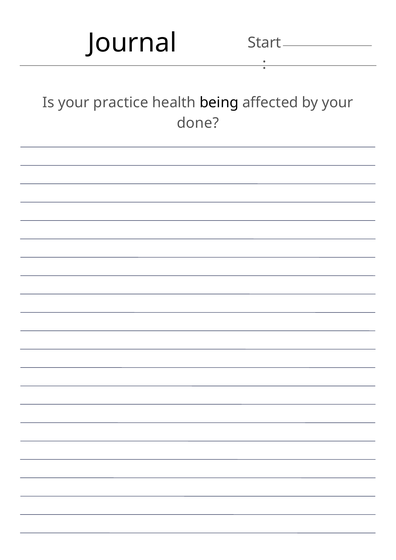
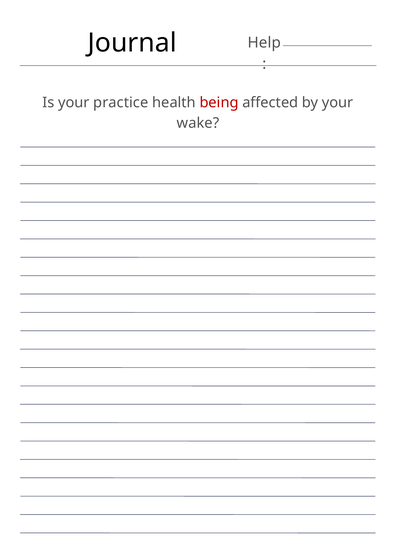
Start: Start -> Help
being colour: black -> red
done: done -> wake
